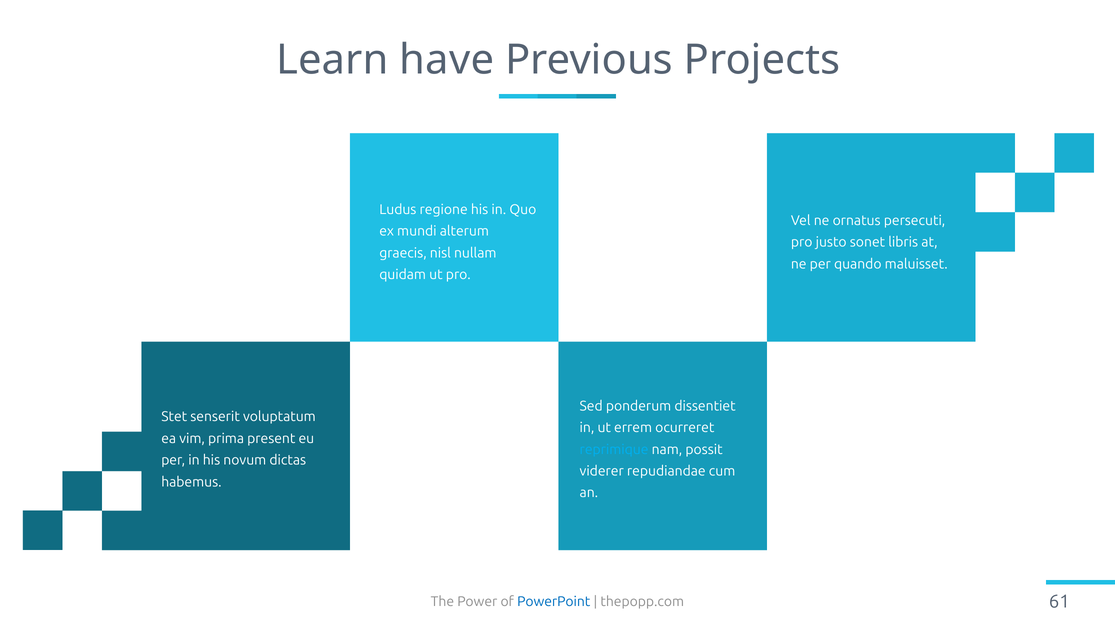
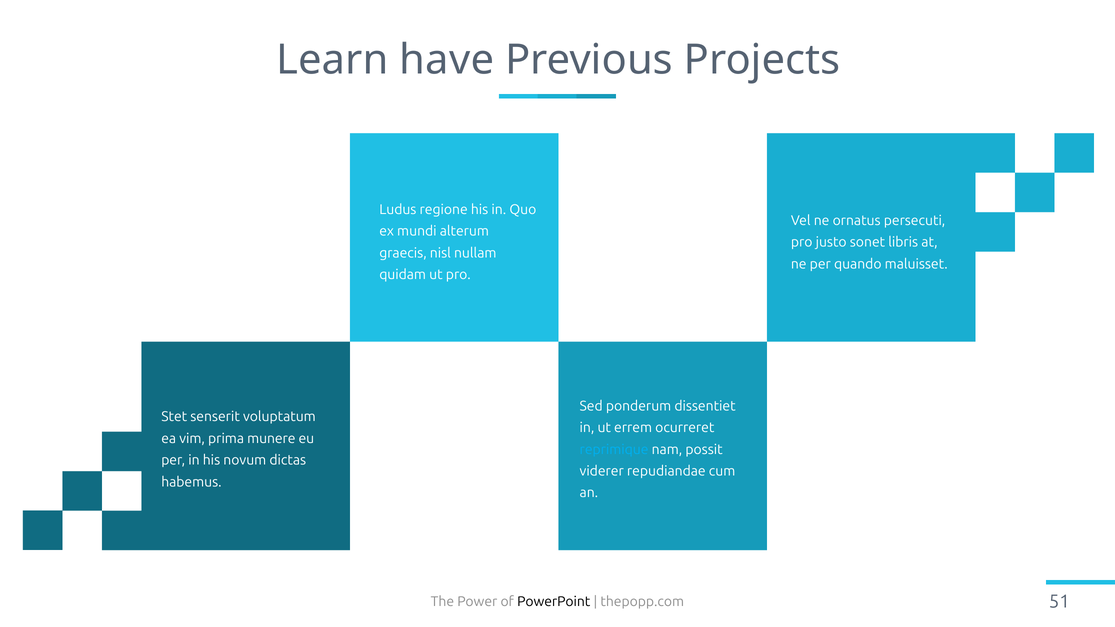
present: present -> munere
PowerPoint colour: blue -> black
61: 61 -> 51
